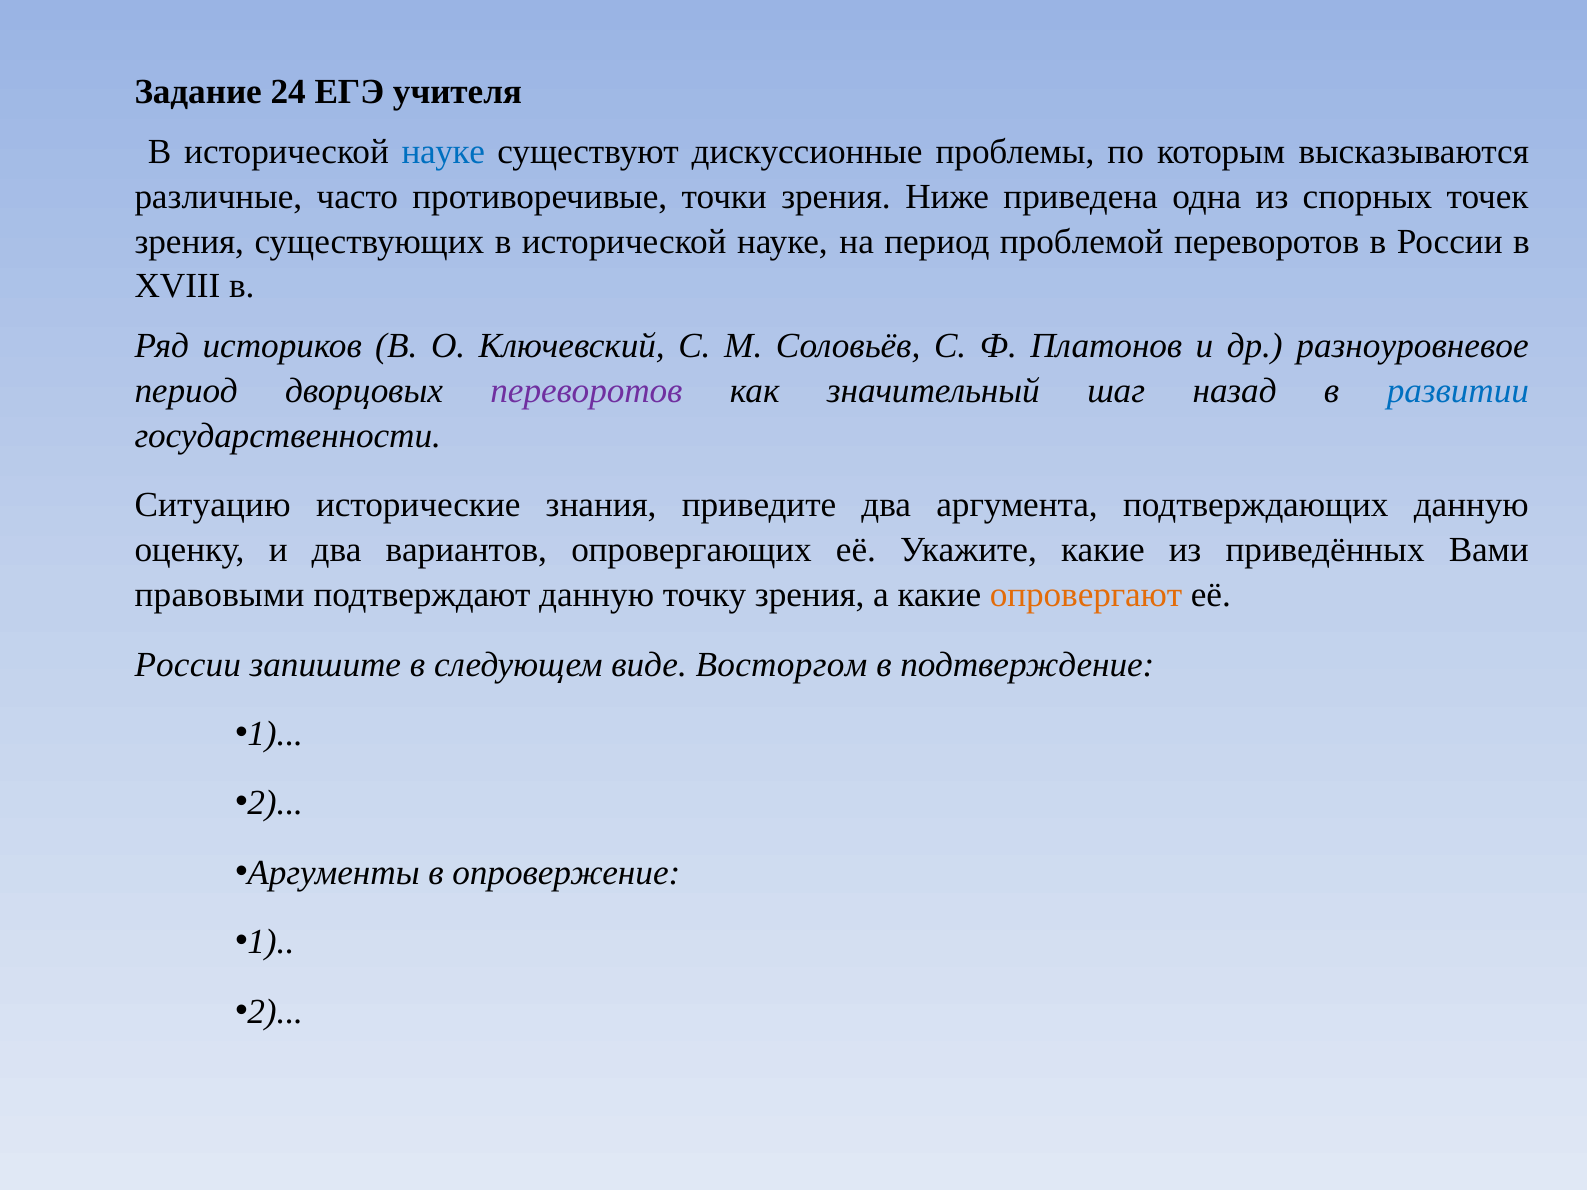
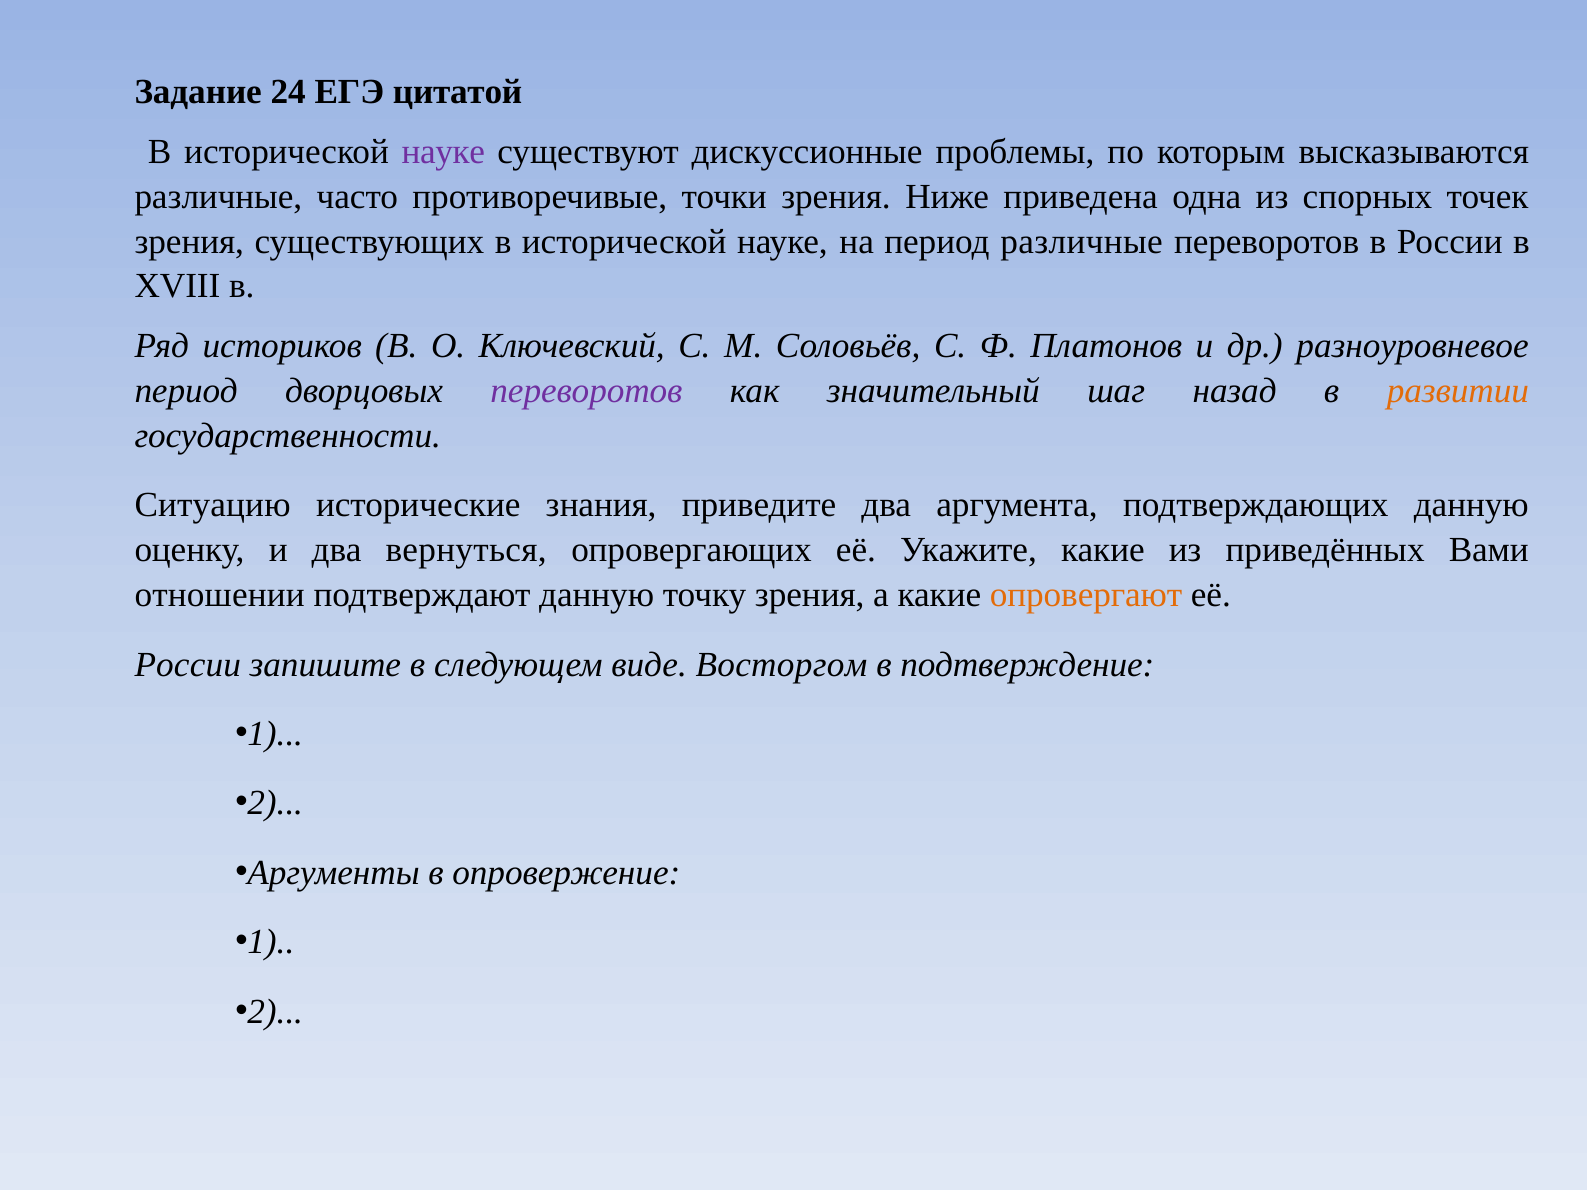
учителя: учителя -> цитатой
науке at (443, 152) colour: blue -> purple
период проблемой: проблемой -> различные
развитии colour: blue -> orange
вариантов: вариантов -> вернуться
правовыми: правовыми -> отношении
